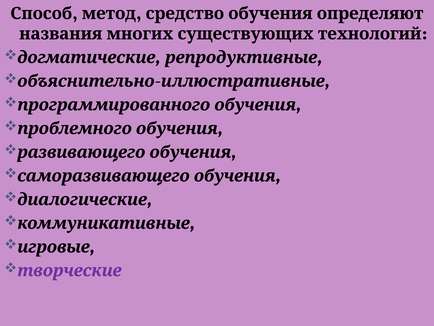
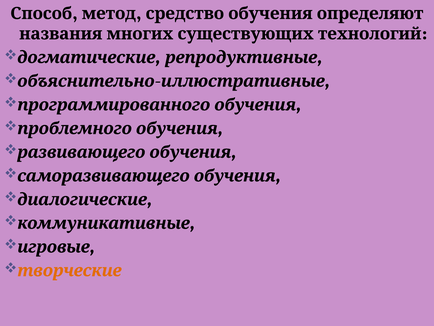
творческие colour: purple -> orange
